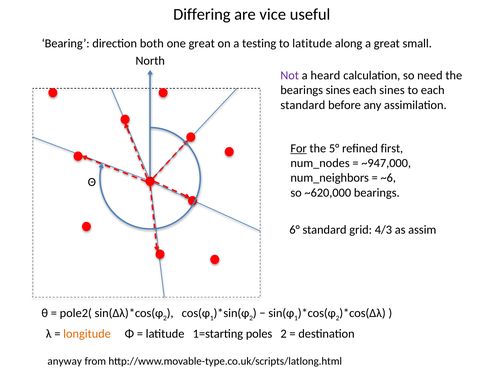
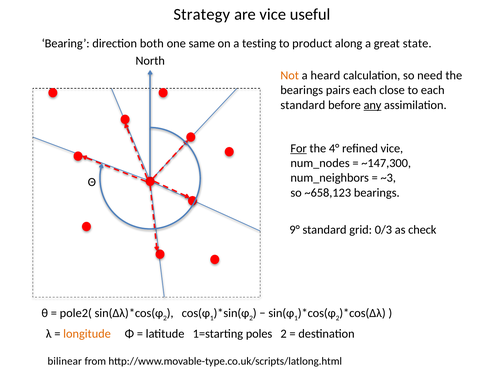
Differing: Differing -> Strategy
one great: great -> same
to latitude: latitude -> product
small: small -> state
Not colour: purple -> orange
bearings sines: sines -> pairs
each sines: sines -> close
any underline: none -> present
5°: 5° -> 4°
refined first: first -> vice
~947,000: ~947,000 -> ~147,300
~6: ~6 -> ~3
~620,000: ~620,000 -> ~658,123
6°: 6° -> 9°
4/3: 4/3 -> 0/3
assim: assim -> check
anyway: anyway -> bilinear
